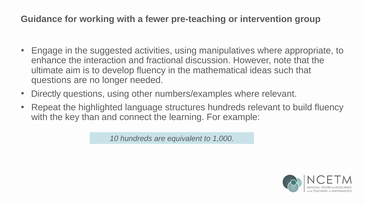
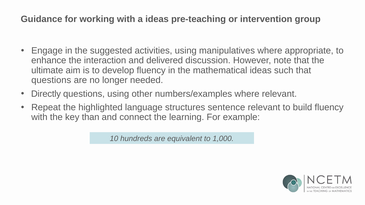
a fewer: fewer -> ideas
fractional: fractional -> delivered
structures hundreds: hundreds -> sentence
